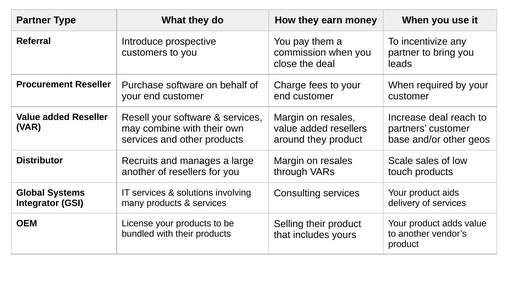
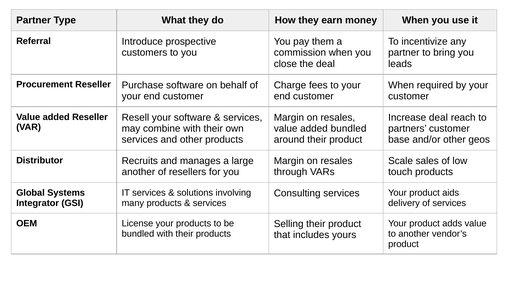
added resellers: resellers -> bundled
around they: they -> their
